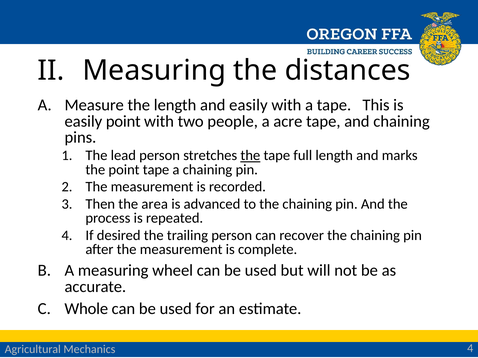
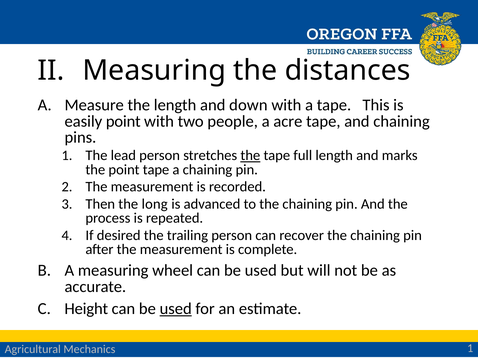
and easily: easily -> down
area: area -> long
Whole: Whole -> Height
used at (176, 309) underline: none -> present
Mechanics 4: 4 -> 1
